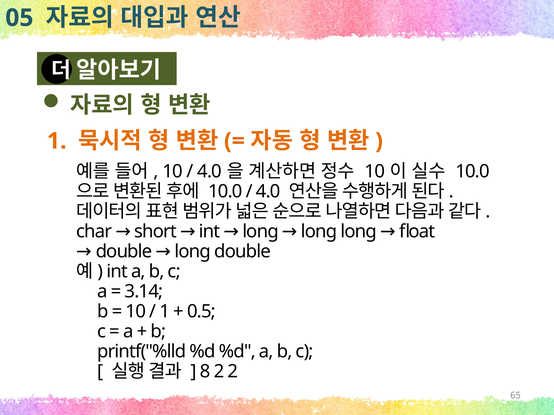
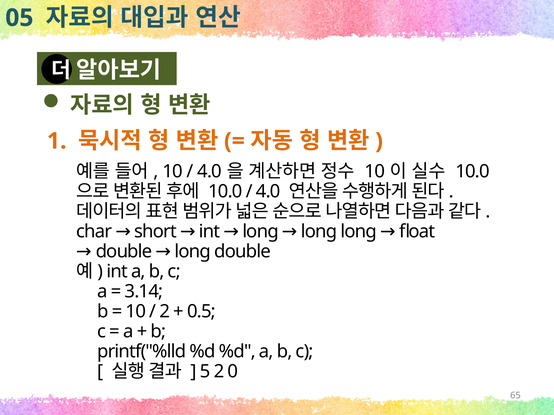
1 at (165, 312): 1 -> 2
8: 8 -> 5
2 2: 2 -> 0
